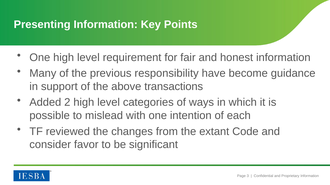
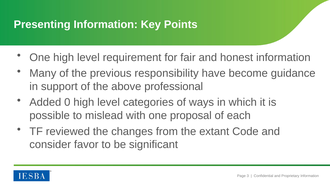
transactions: transactions -> professional
2: 2 -> 0
intention: intention -> proposal
